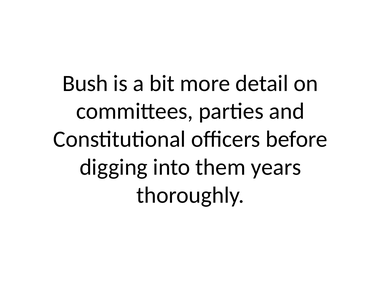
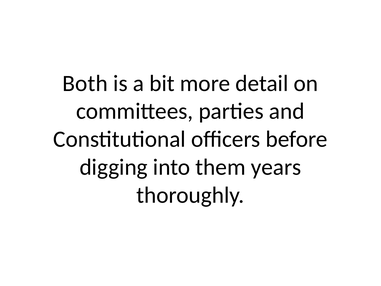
Bush: Bush -> Both
